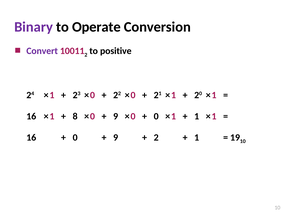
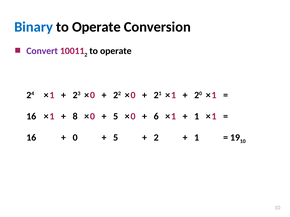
Binary colour: purple -> blue
2 to positive: positive -> operate
9 at (116, 117): 9 -> 5
0 at (156, 117): 0 -> 6
9 at (116, 138): 9 -> 5
